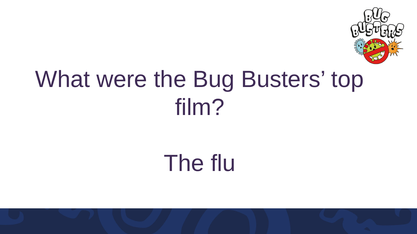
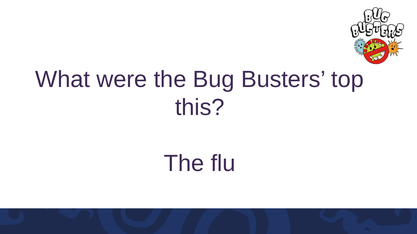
film: film -> this
